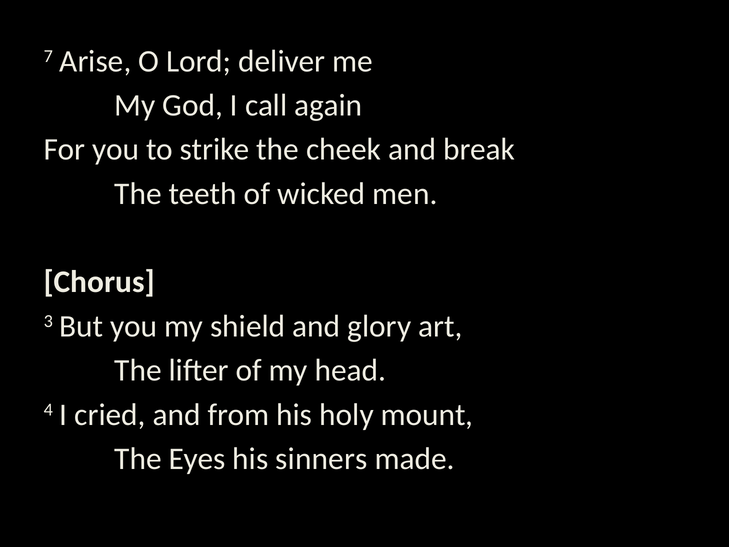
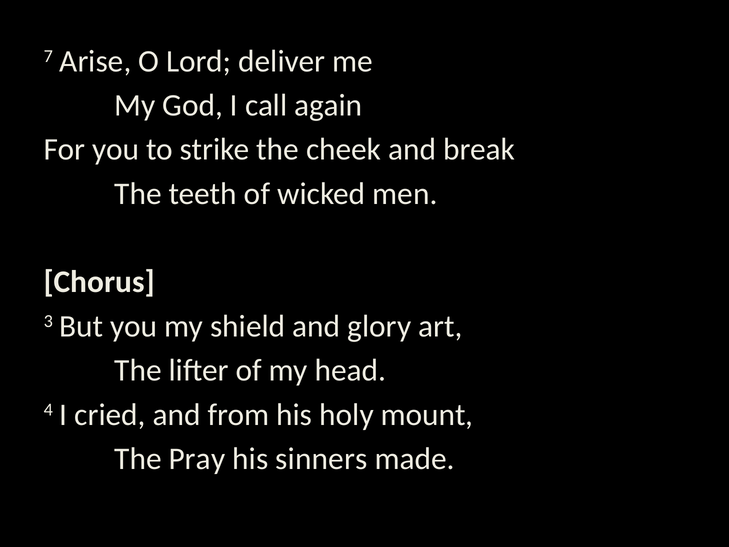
Eyes: Eyes -> Pray
